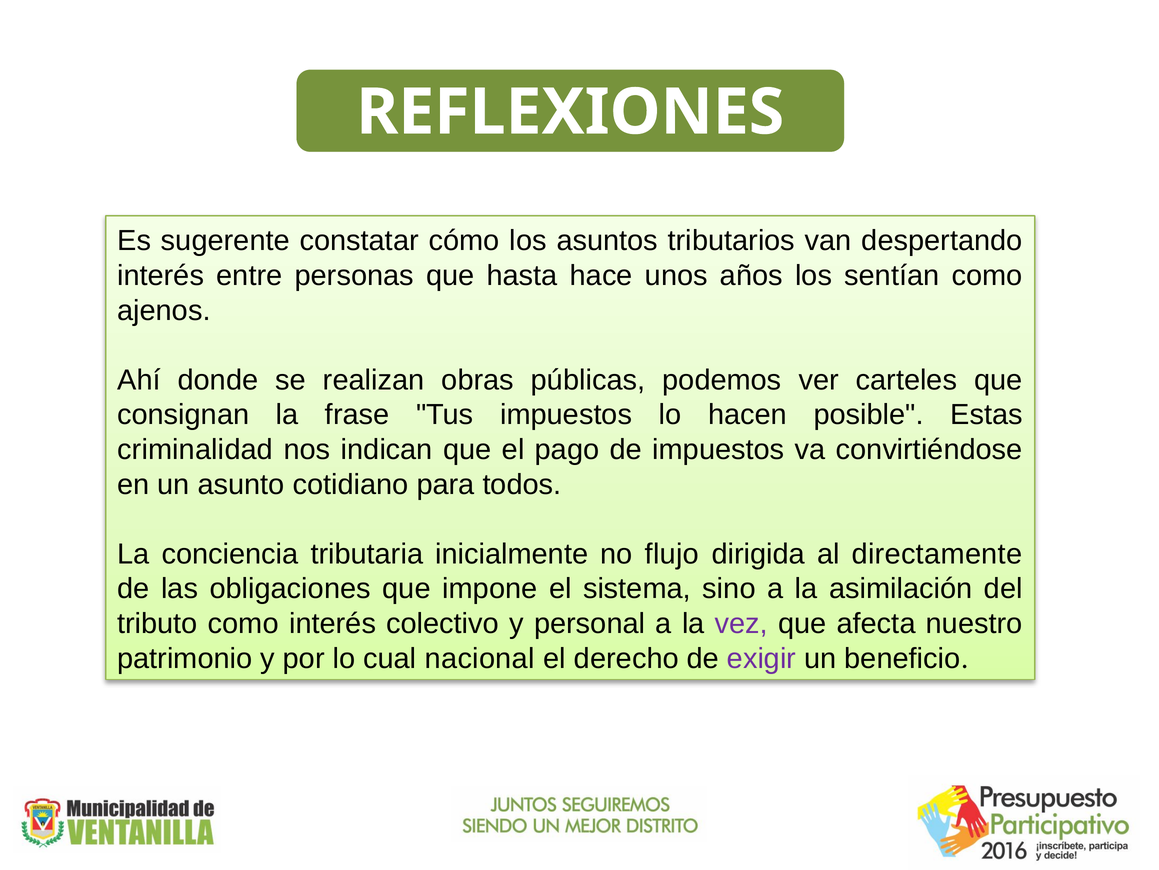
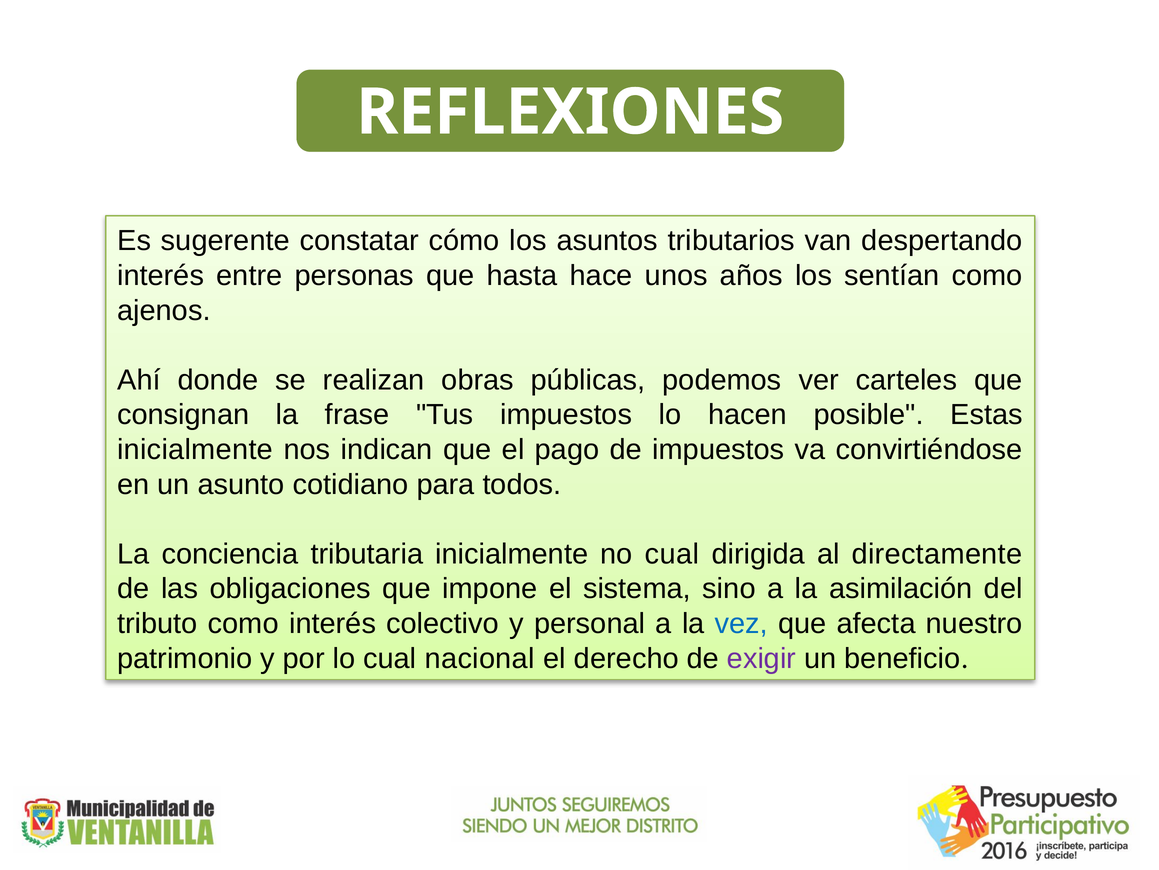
criminalidad at (195, 449): criminalidad -> inicialmente
no flujo: flujo -> cual
vez colour: purple -> blue
